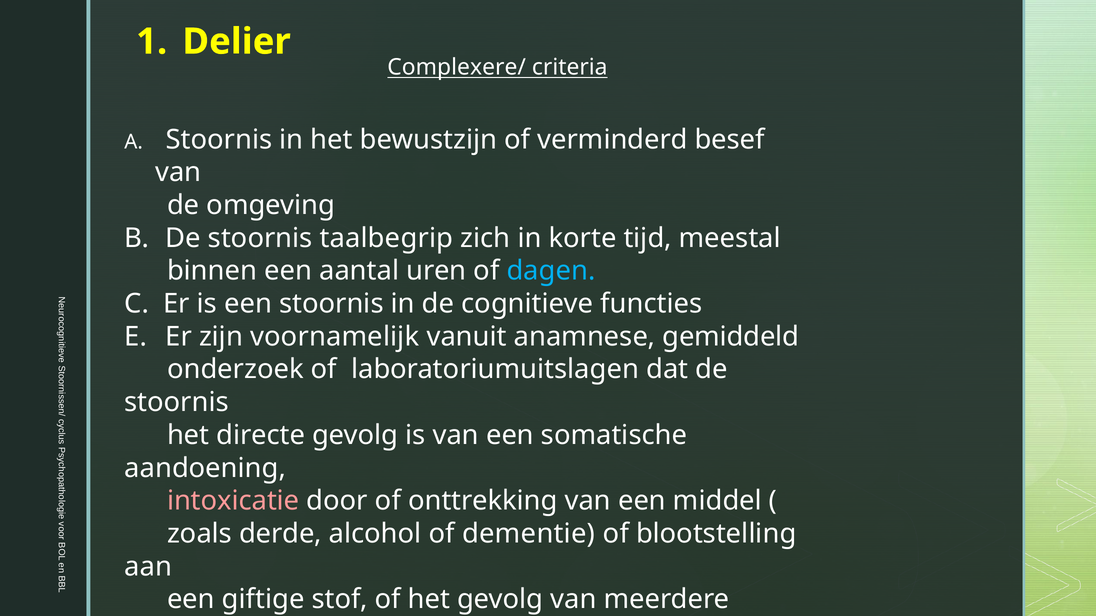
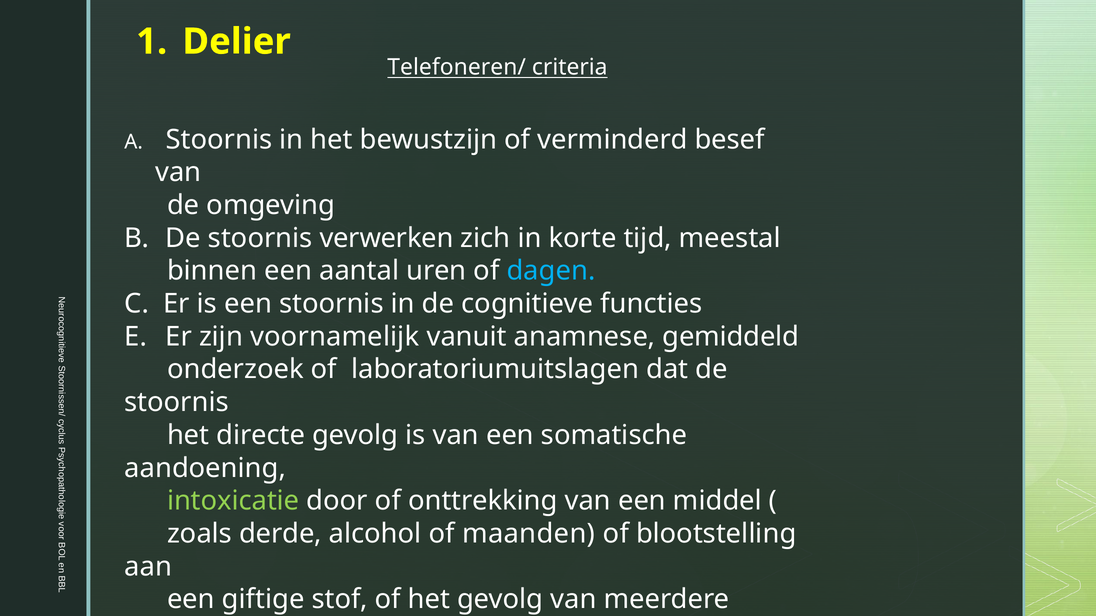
Complexere/: Complexere/ -> Telefoneren/
taalbegrip: taalbegrip -> verwerken
intoxicatie colour: pink -> light green
dementie: dementie -> maanden
